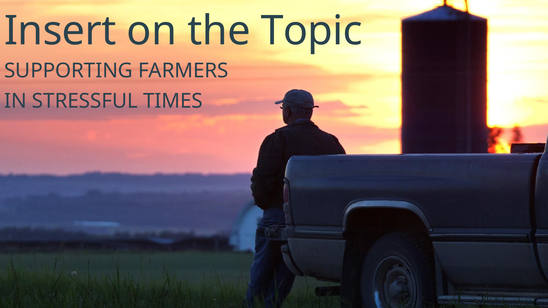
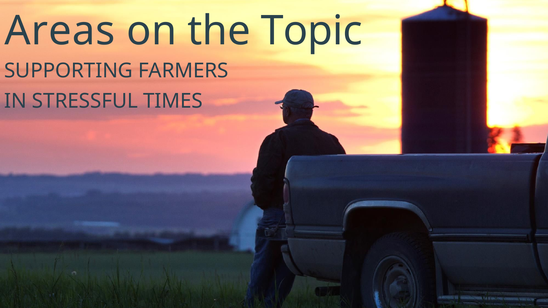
Insert: Insert -> Areas
